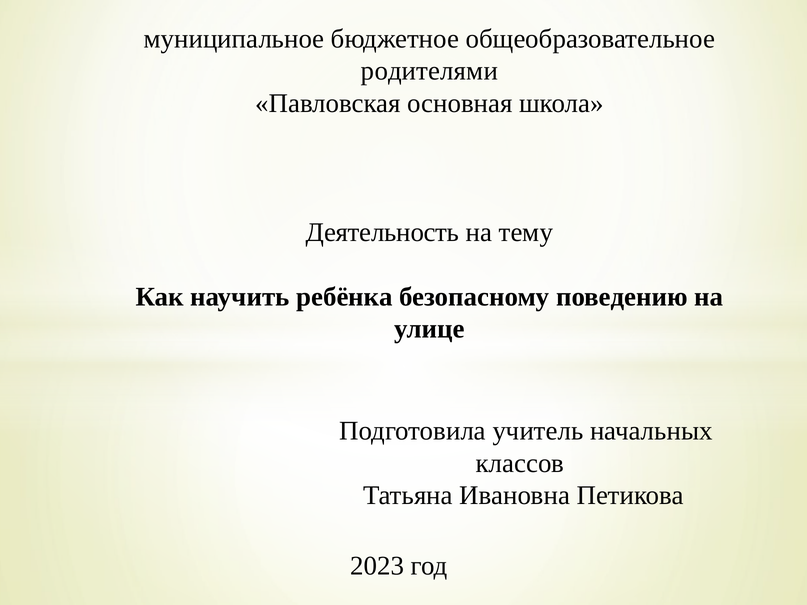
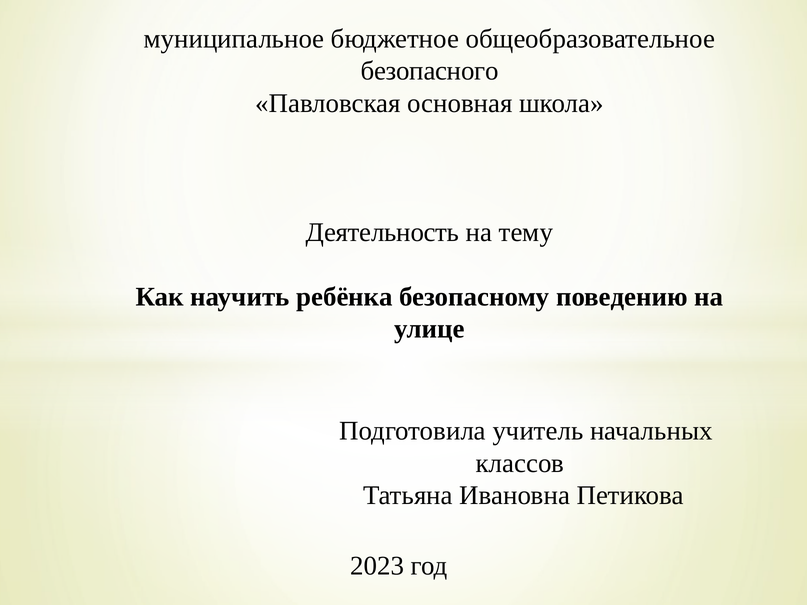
родителями: родителями -> безопасного
